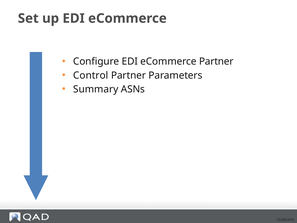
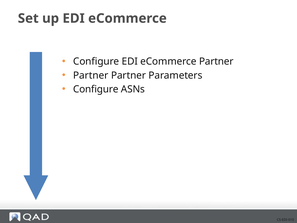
Control at (91, 75): Control -> Partner
Summary at (96, 89): Summary -> Configure
